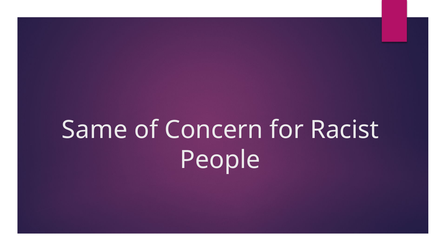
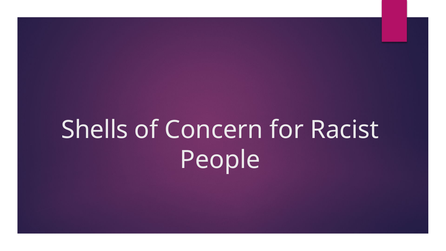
Same: Same -> Shells
